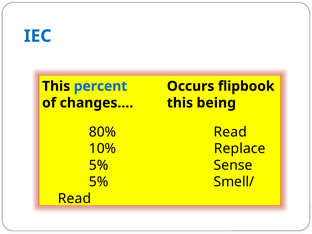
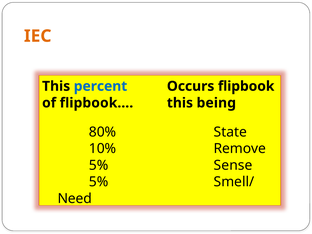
IEC colour: blue -> orange
changes…: changes… -> flipbook…
80% Read: Read -> State
Replace: Replace -> Remove
Read at (75, 199): Read -> Need
